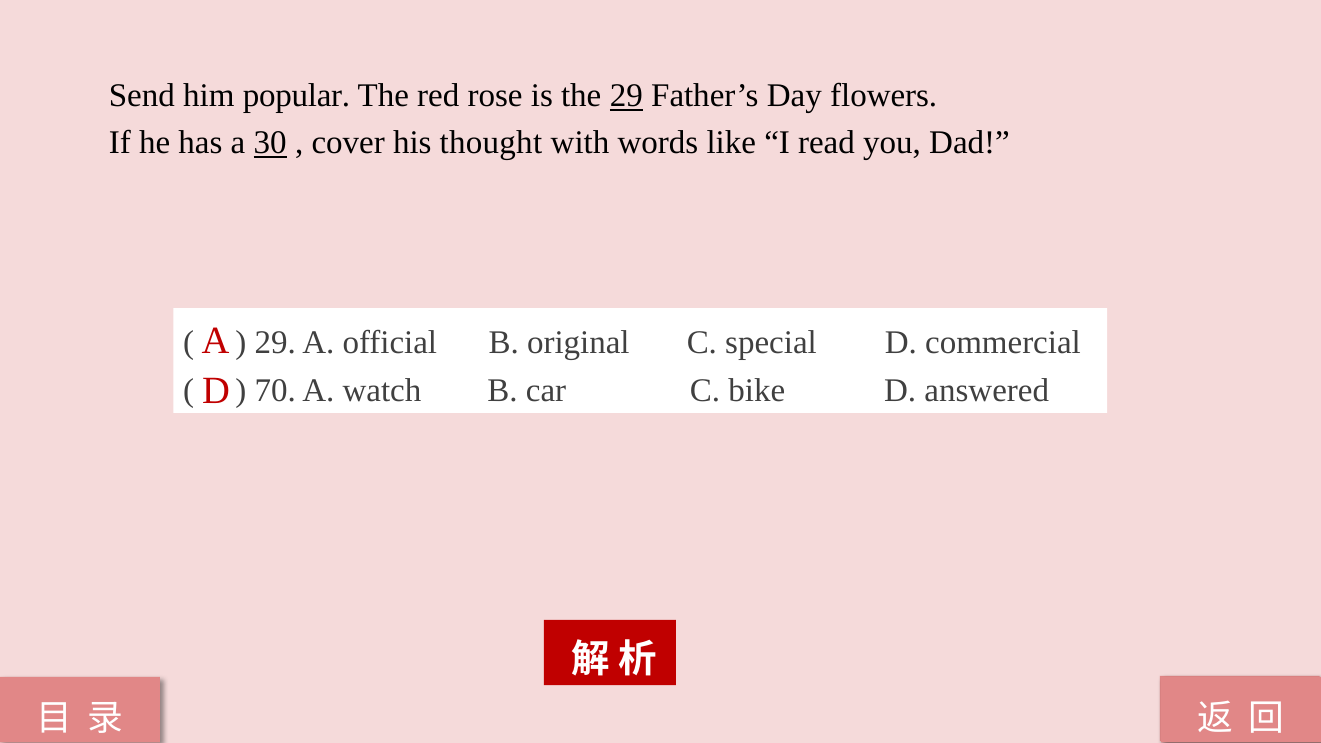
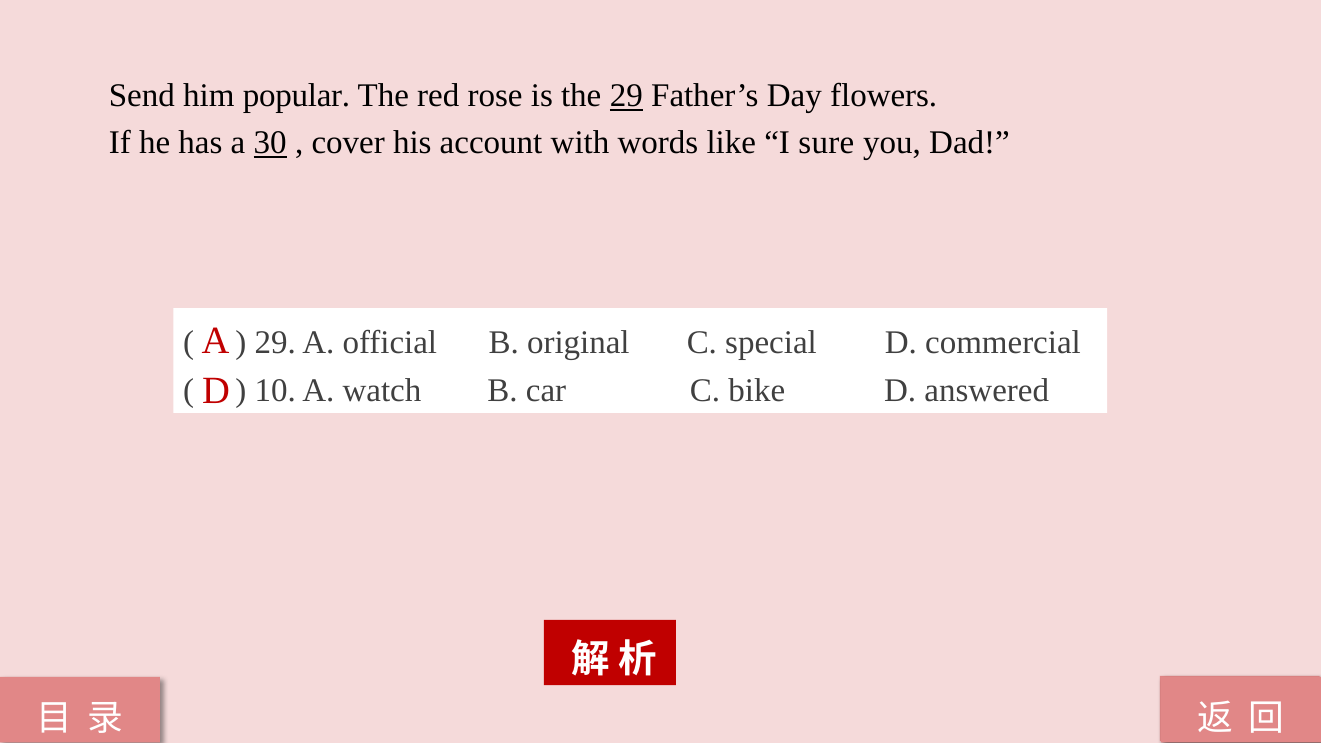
thought: thought -> account
read: read -> sure
70: 70 -> 10
